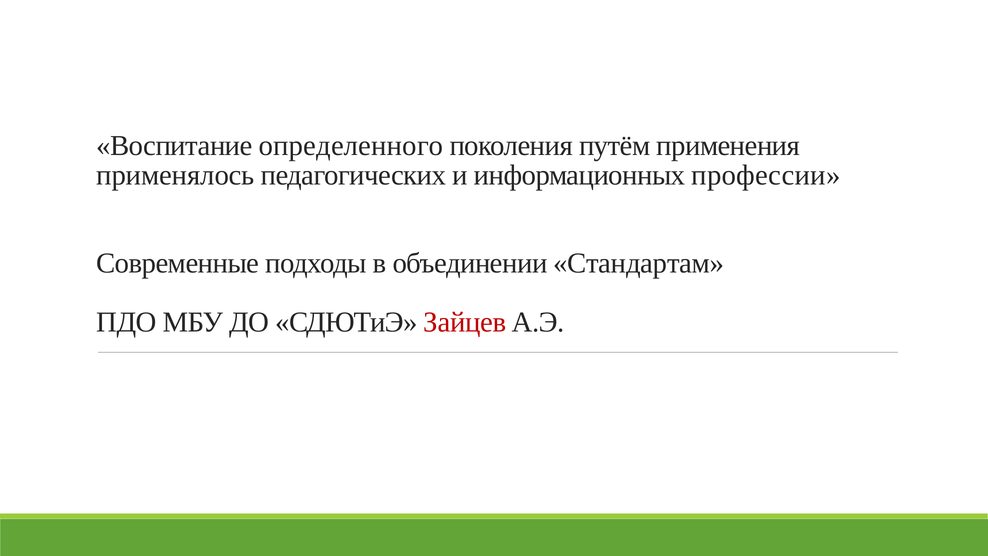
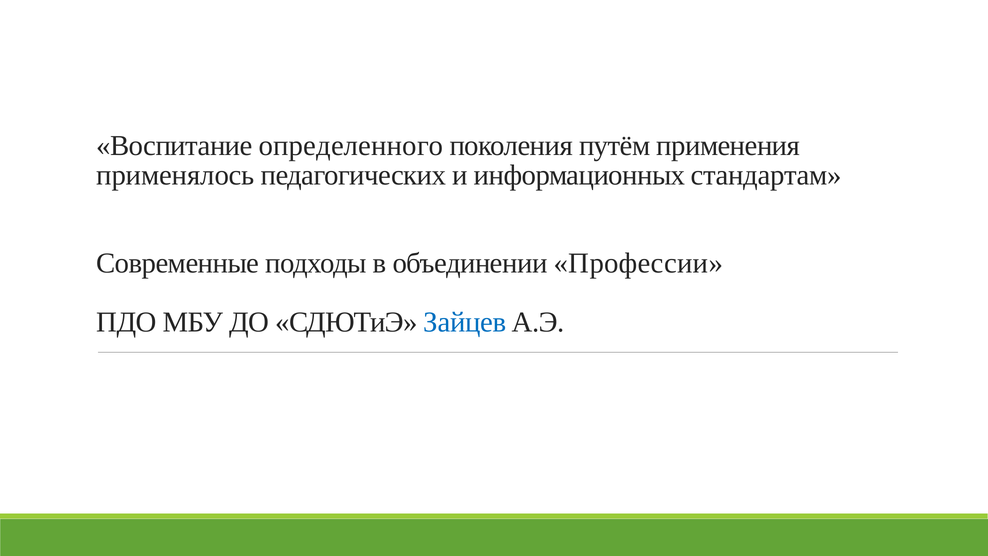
профессии: профессии -> стандартам
Стандартам: Стандартам -> Профессии
Зайцев colour: red -> blue
